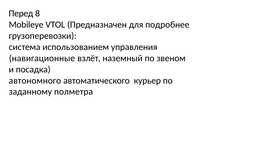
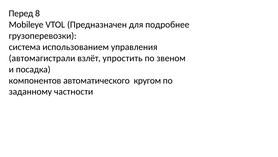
навигационные: навигационные -> автомагистрали
наземный: наземный -> упростить
автономного: автономного -> компонентов
курьер: курьер -> кругом
полметра: полметра -> частности
